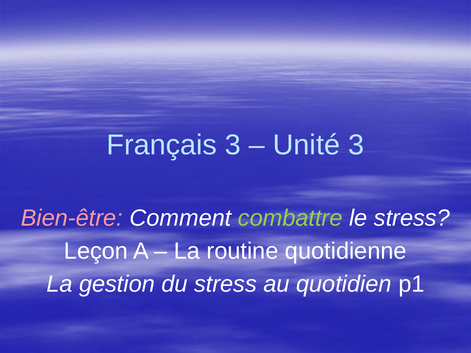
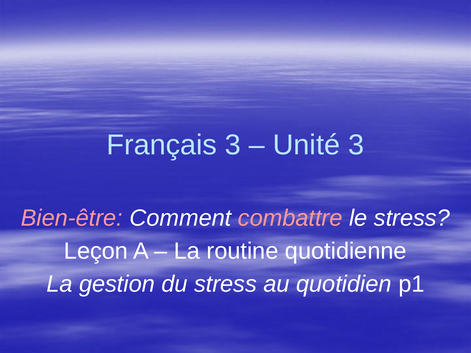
combattre colour: light green -> pink
